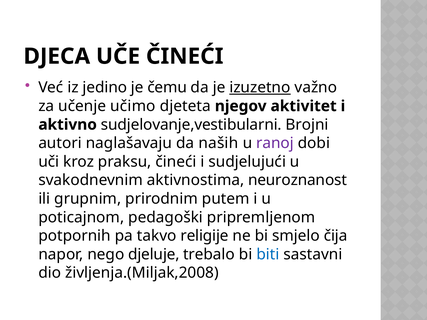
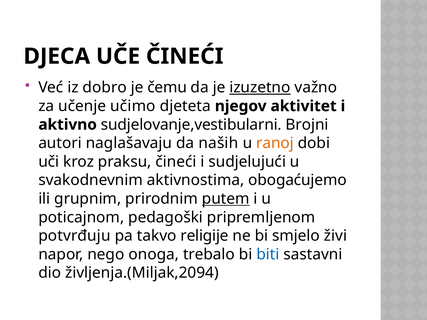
jedino: jedino -> dobro
ranoj colour: purple -> orange
neuroznanost: neuroznanost -> obogaćujemo
putem underline: none -> present
potpornih: potpornih -> potvrđuju
čija: čija -> živi
djeluje: djeluje -> onoga
življenja.(Miljak,2008: življenja.(Miljak,2008 -> življenja.(Miljak,2094
